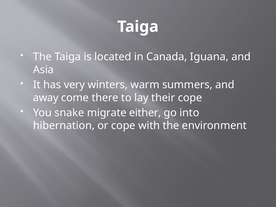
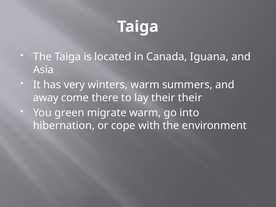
their cope: cope -> their
snake: snake -> green
migrate either: either -> warm
